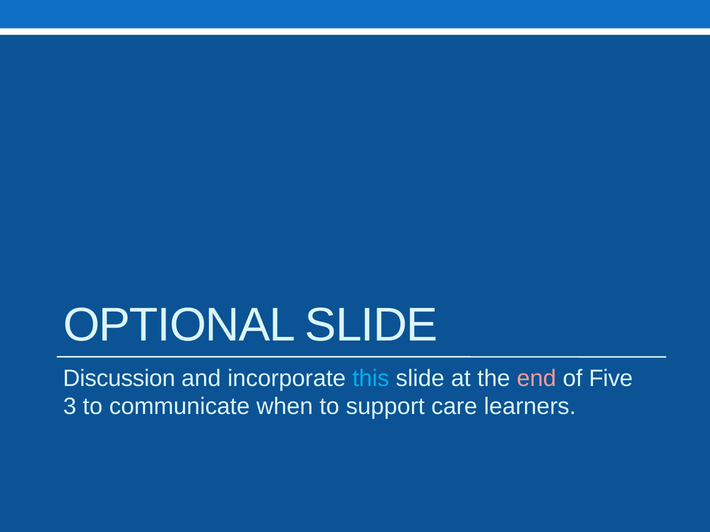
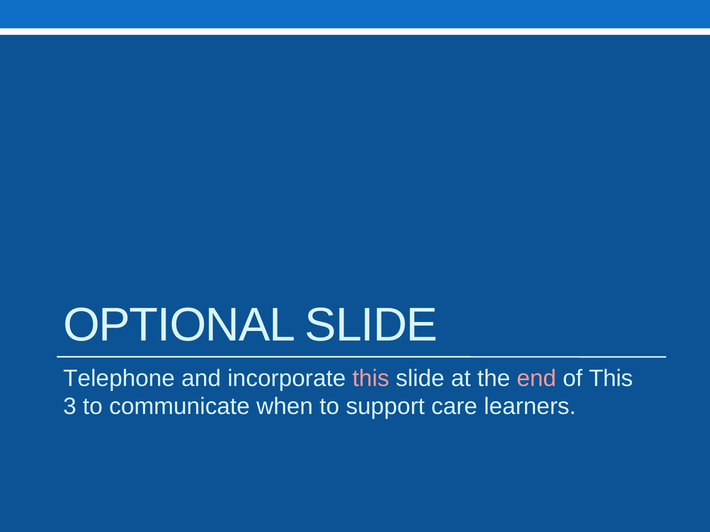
Discussion: Discussion -> Telephone
this at (371, 379) colour: light blue -> pink
of Five: Five -> This
